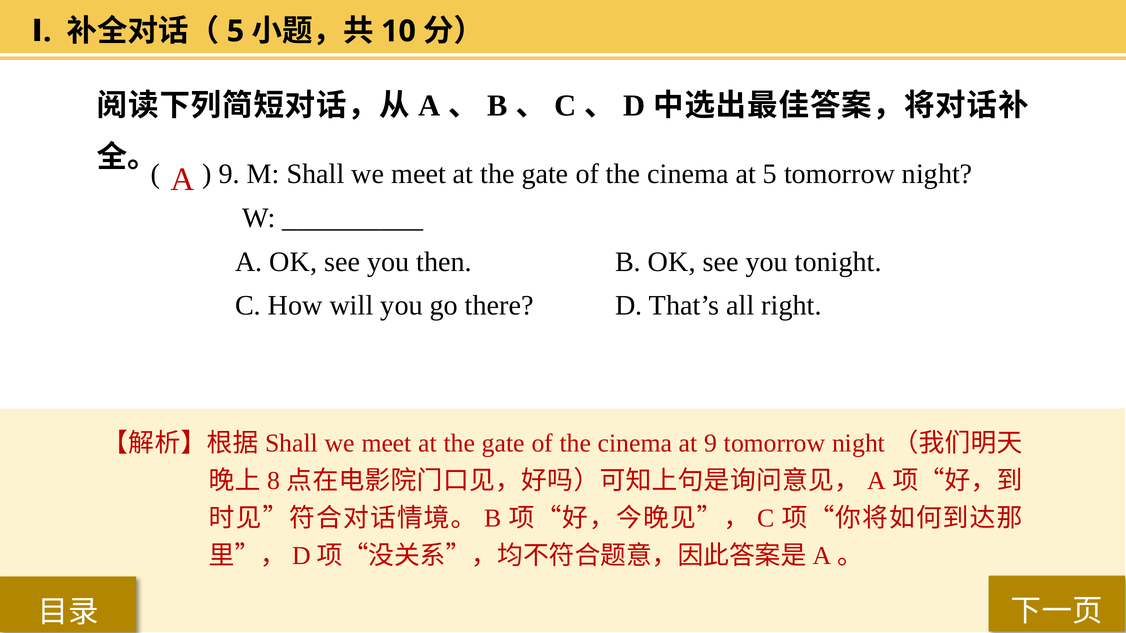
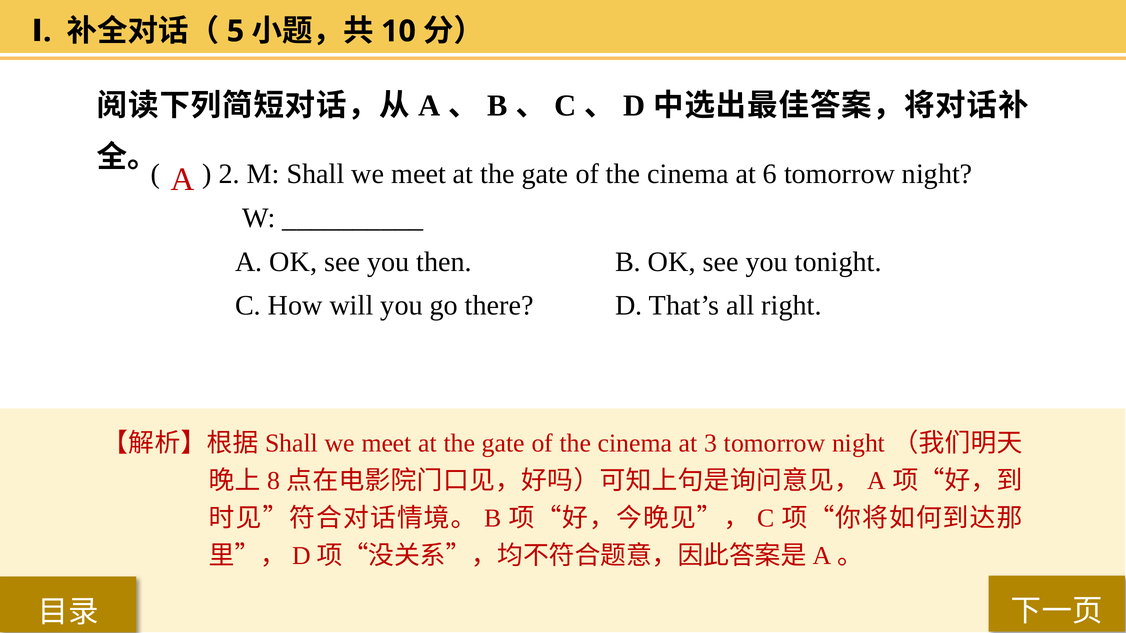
9 at (229, 174): 9 -> 2
at 5: 5 -> 6
at 9: 9 -> 3
